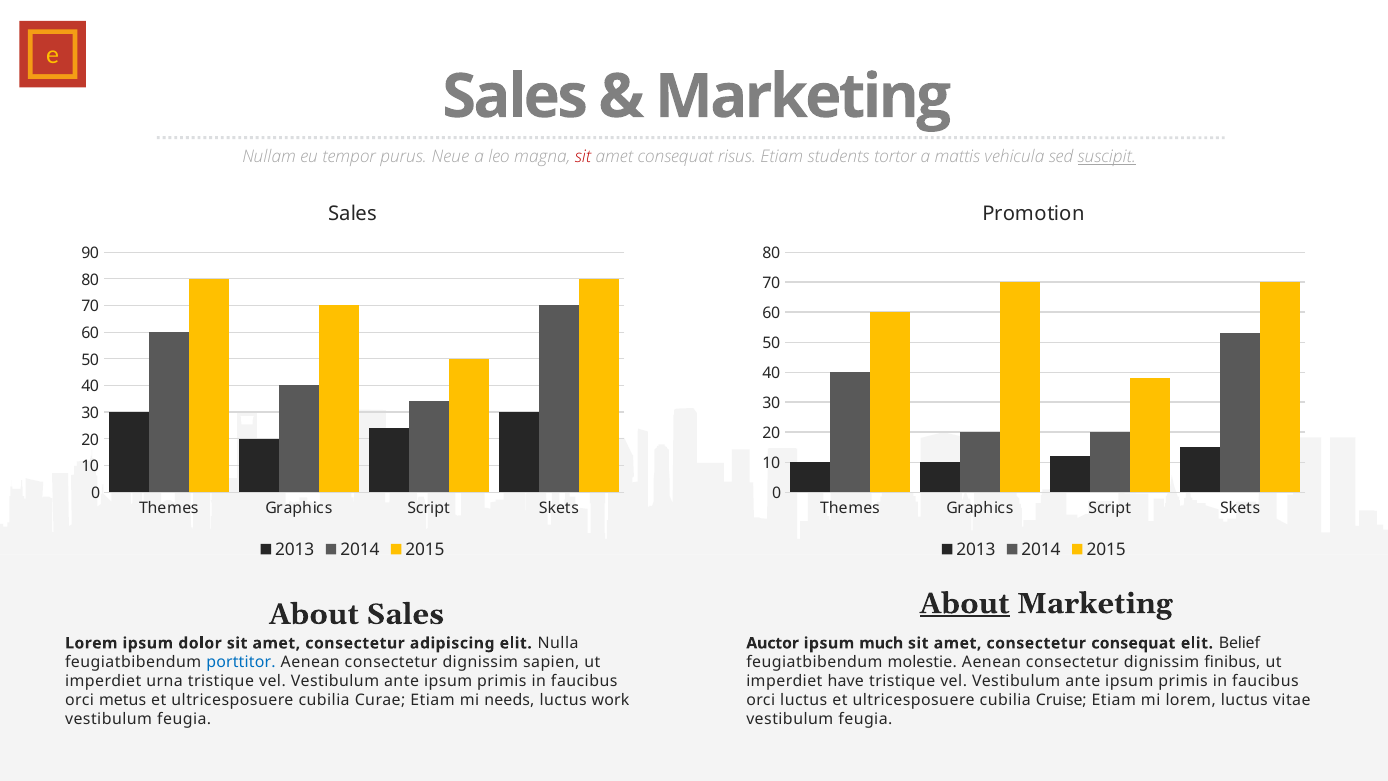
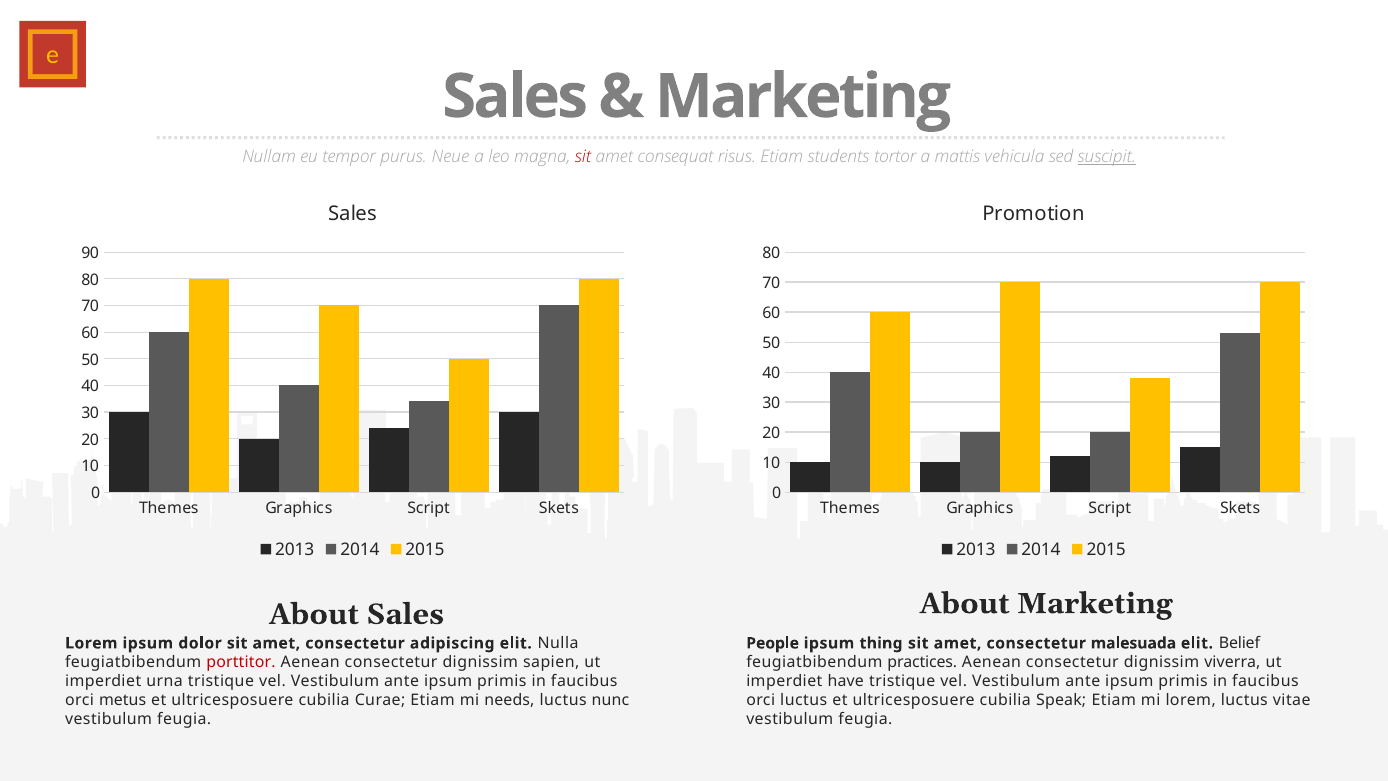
About at (965, 603) underline: present -> none
Auctor: Auctor -> People
much: much -> thing
consectetur consequat: consequat -> malesuada
porttitor colour: blue -> red
molestie: molestie -> practices
finibus: finibus -> viverra
work: work -> nunc
Cruise: Cruise -> Speak
